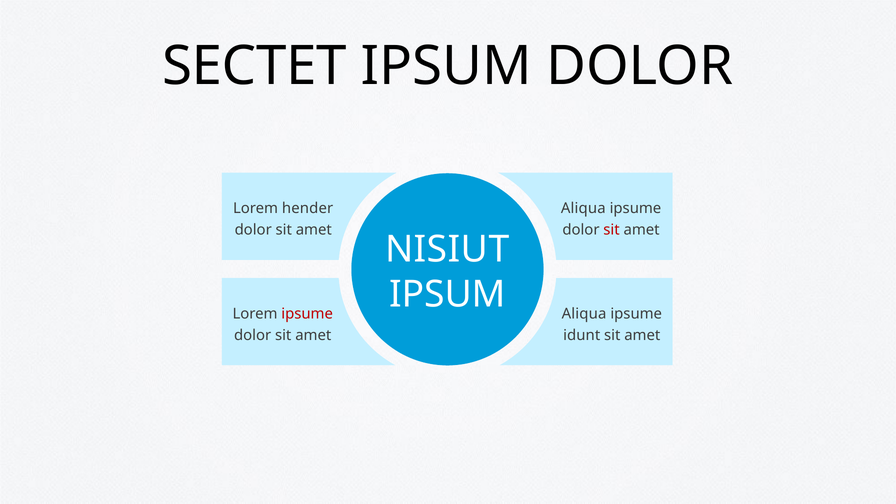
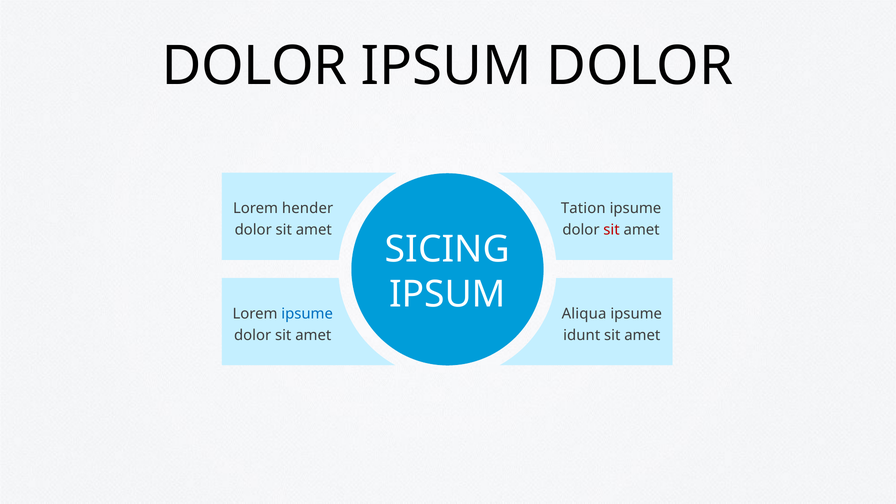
SECTET at (254, 66): SECTET -> DOLOR
Aliqua at (583, 208): Aliqua -> Tation
NISIUT: NISIUT -> SICING
ipsume at (307, 314) colour: red -> blue
